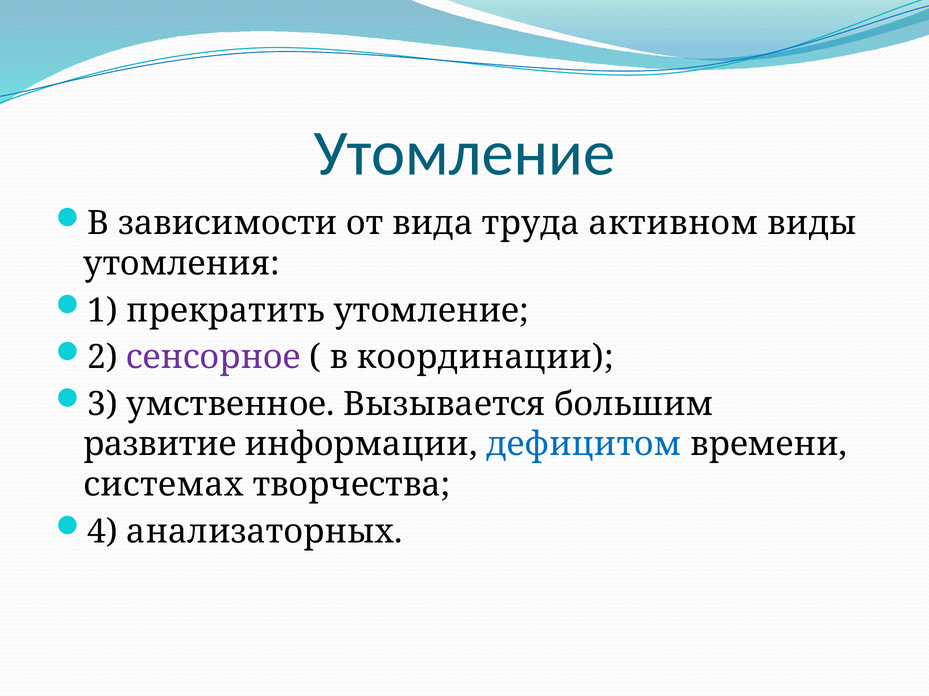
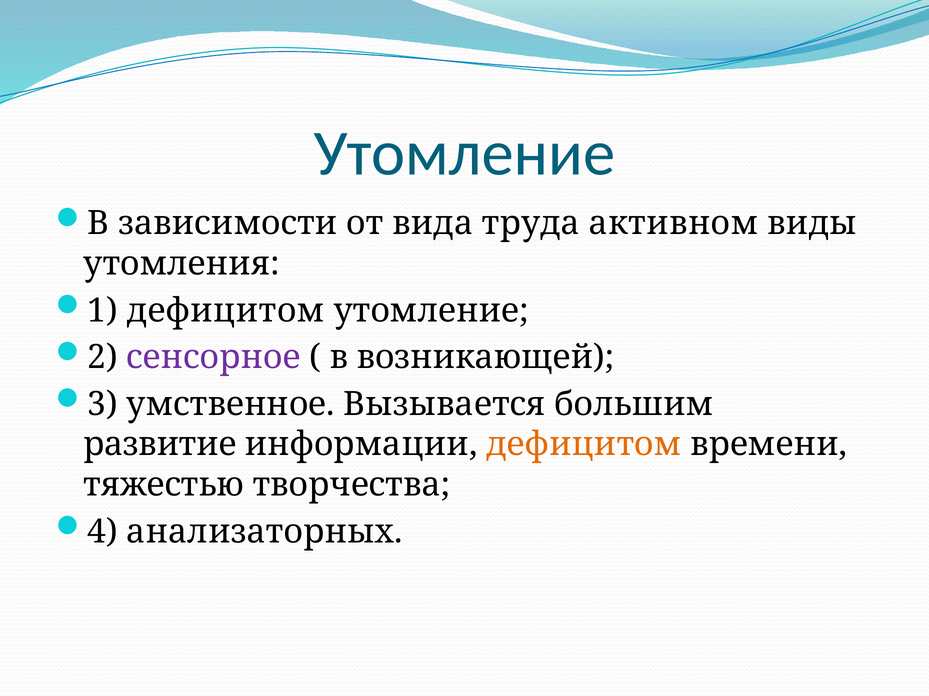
1 прекратить: прекратить -> дефицитом
координации: координации -> возникающей
дефицитом at (584, 445) colour: blue -> orange
системах: системах -> тяжестью
